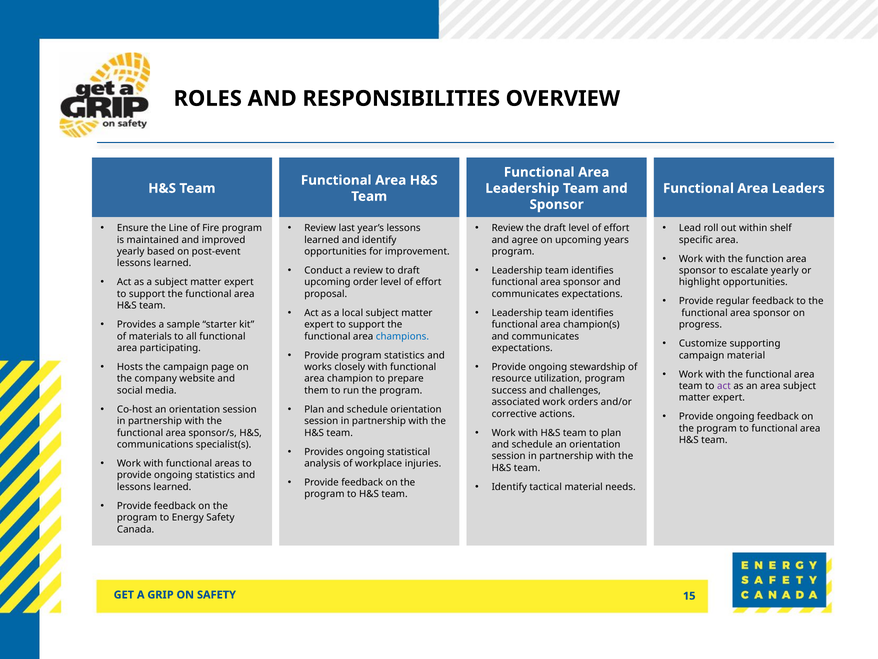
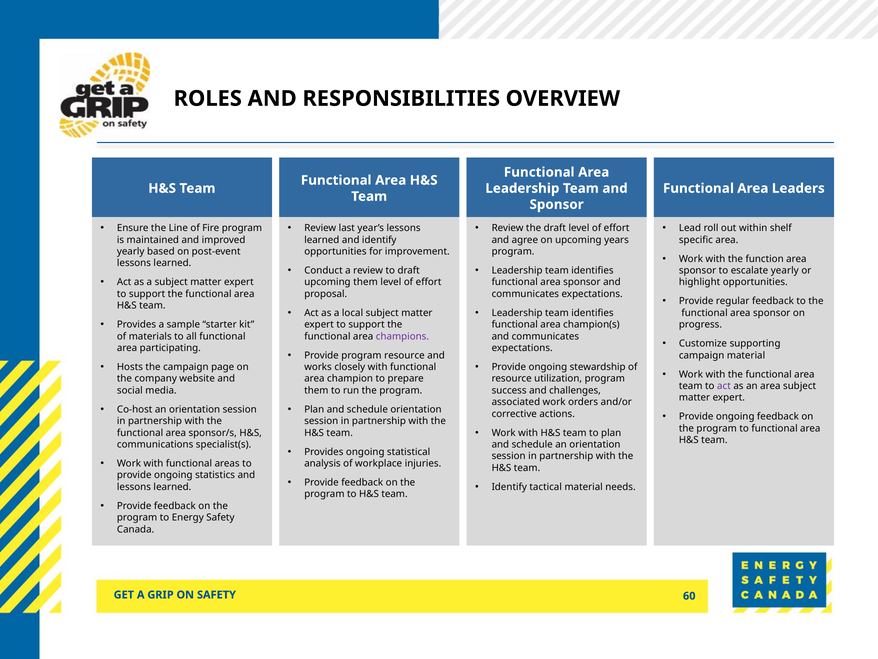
upcoming order: order -> them
champions colour: blue -> purple
program statistics: statistics -> resource
15: 15 -> 60
